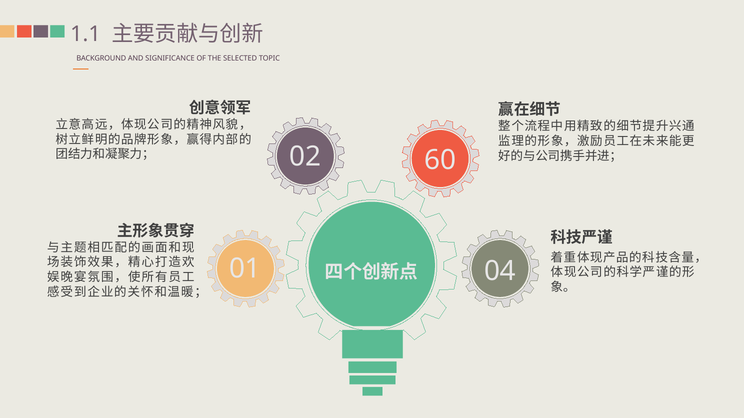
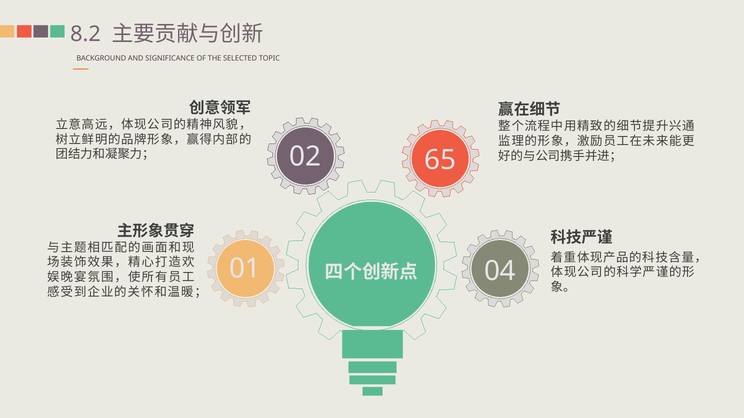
1.1: 1.1 -> 8.2
60: 60 -> 65
